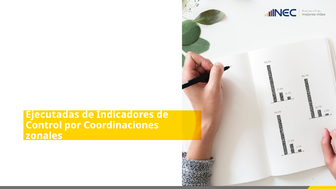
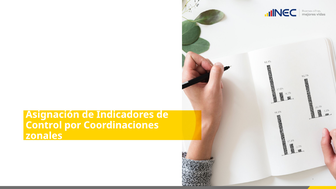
Ejecutadas: Ejecutadas -> Asignación
